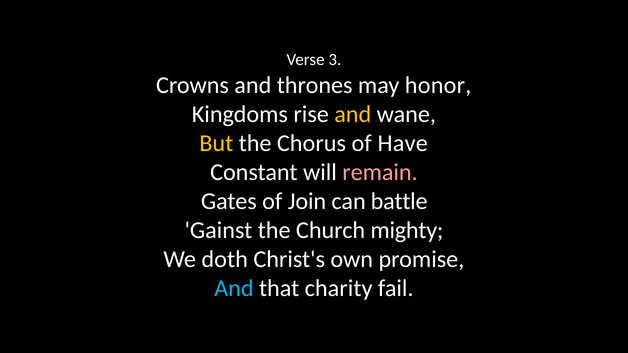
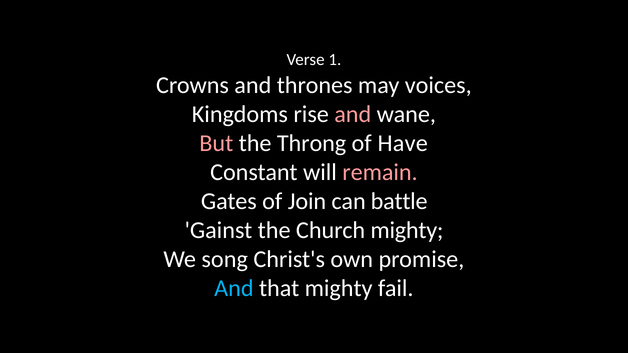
3: 3 -> 1
honor: honor -> voices
and at (353, 114) colour: yellow -> pink
But colour: yellow -> pink
Chorus: Chorus -> Throng
doth: doth -> song
that charity: charity -> mighty
